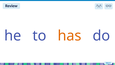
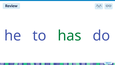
has colour: orange -> green
